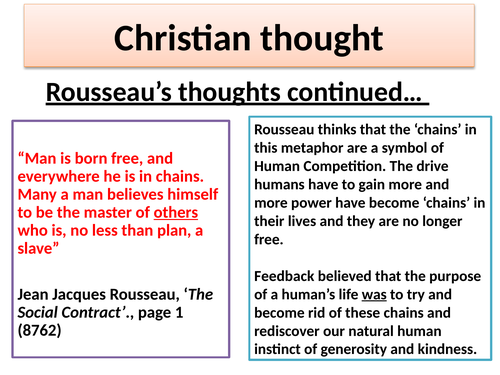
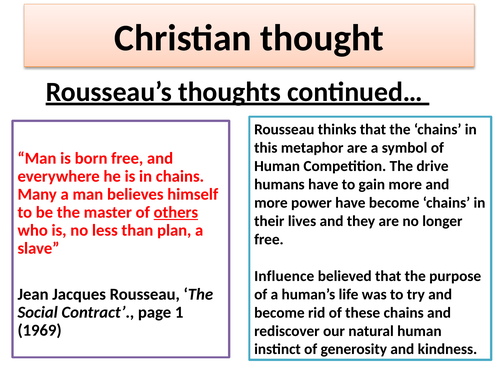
Feedback: Feedback -> Influence
was underline: present -> none
8762: 8762 -> 1969
